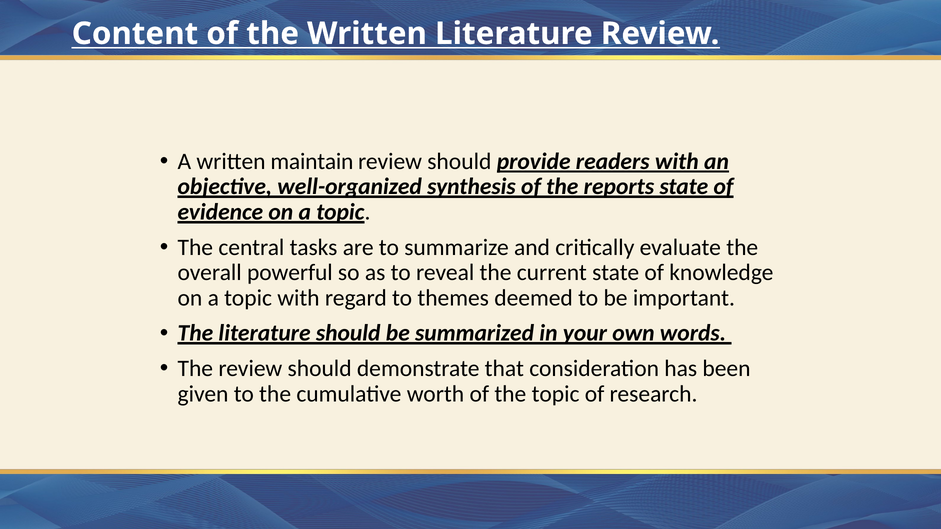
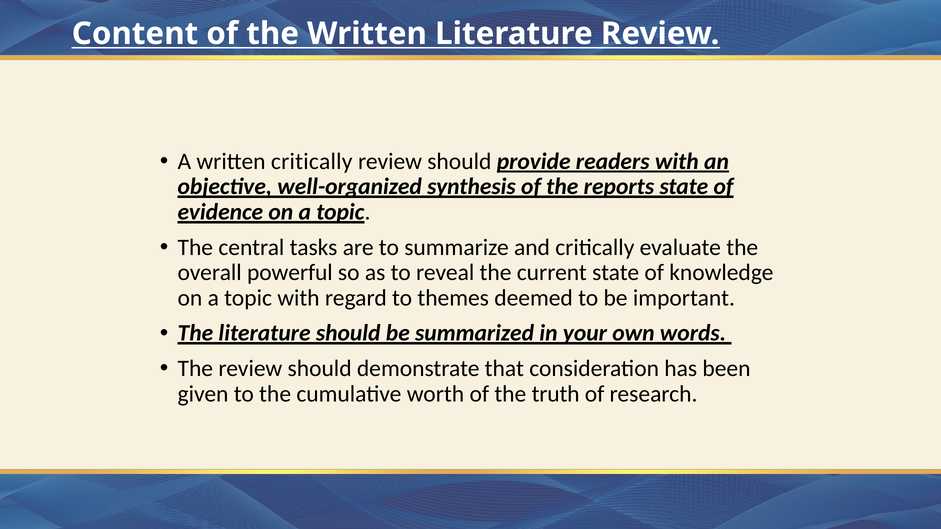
written maintain: maintain -> critically
the topic: topic -> truth
